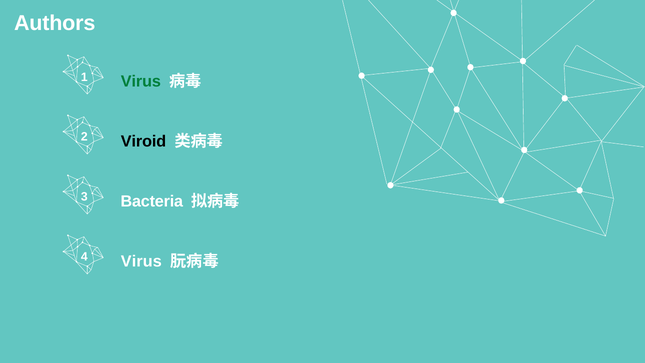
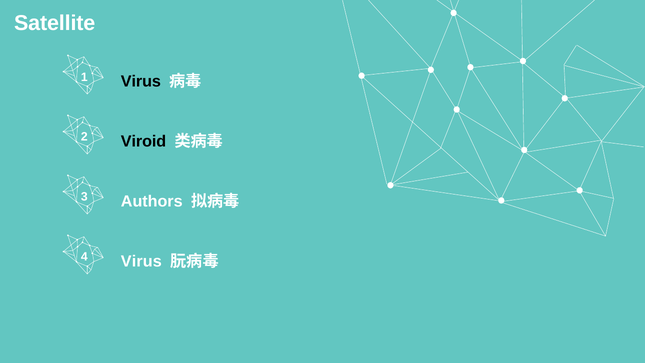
Authors: Authors -> Satellite
Virus at (141, 82) colour: green -> black
Bacteria: Bacteria -> Authors
